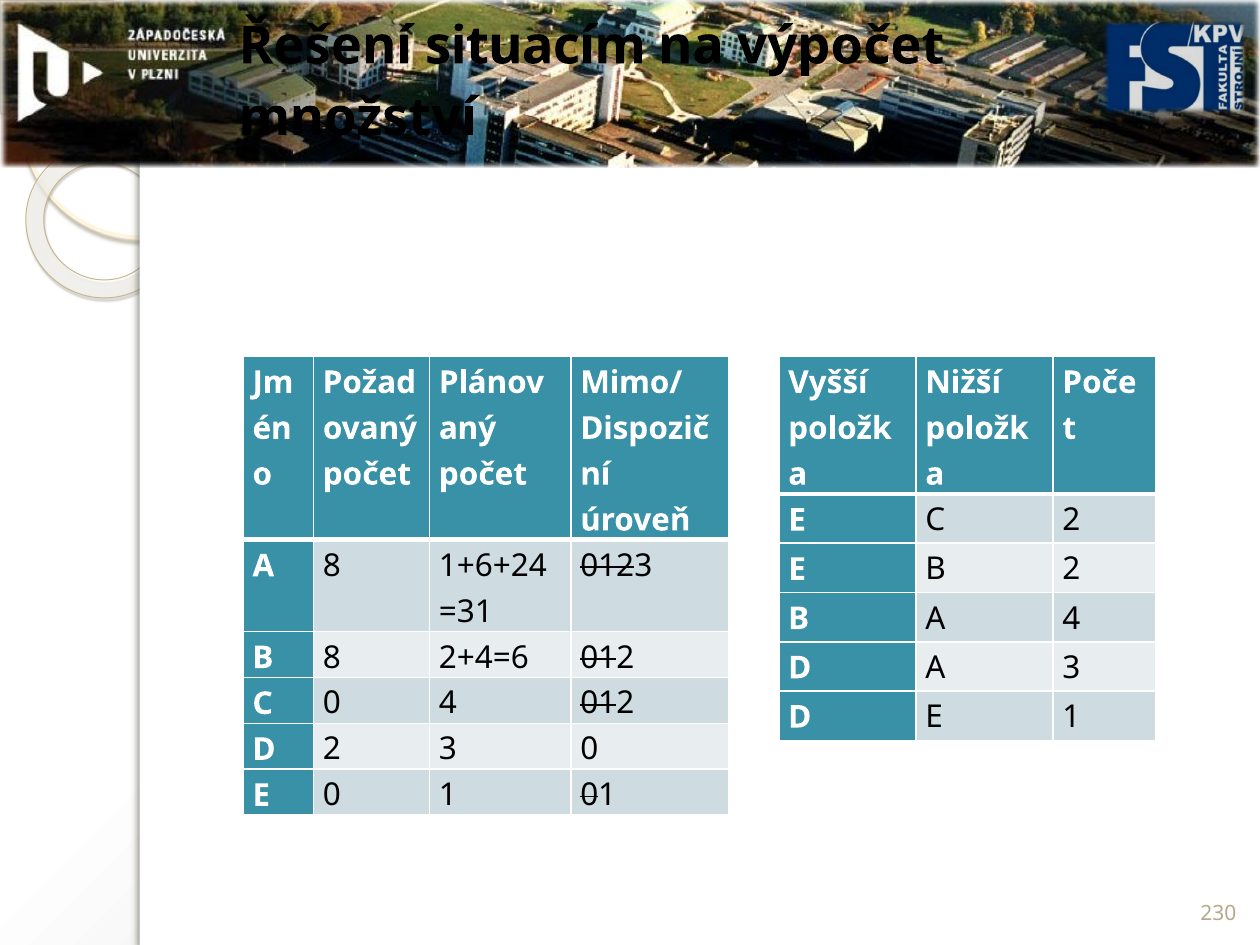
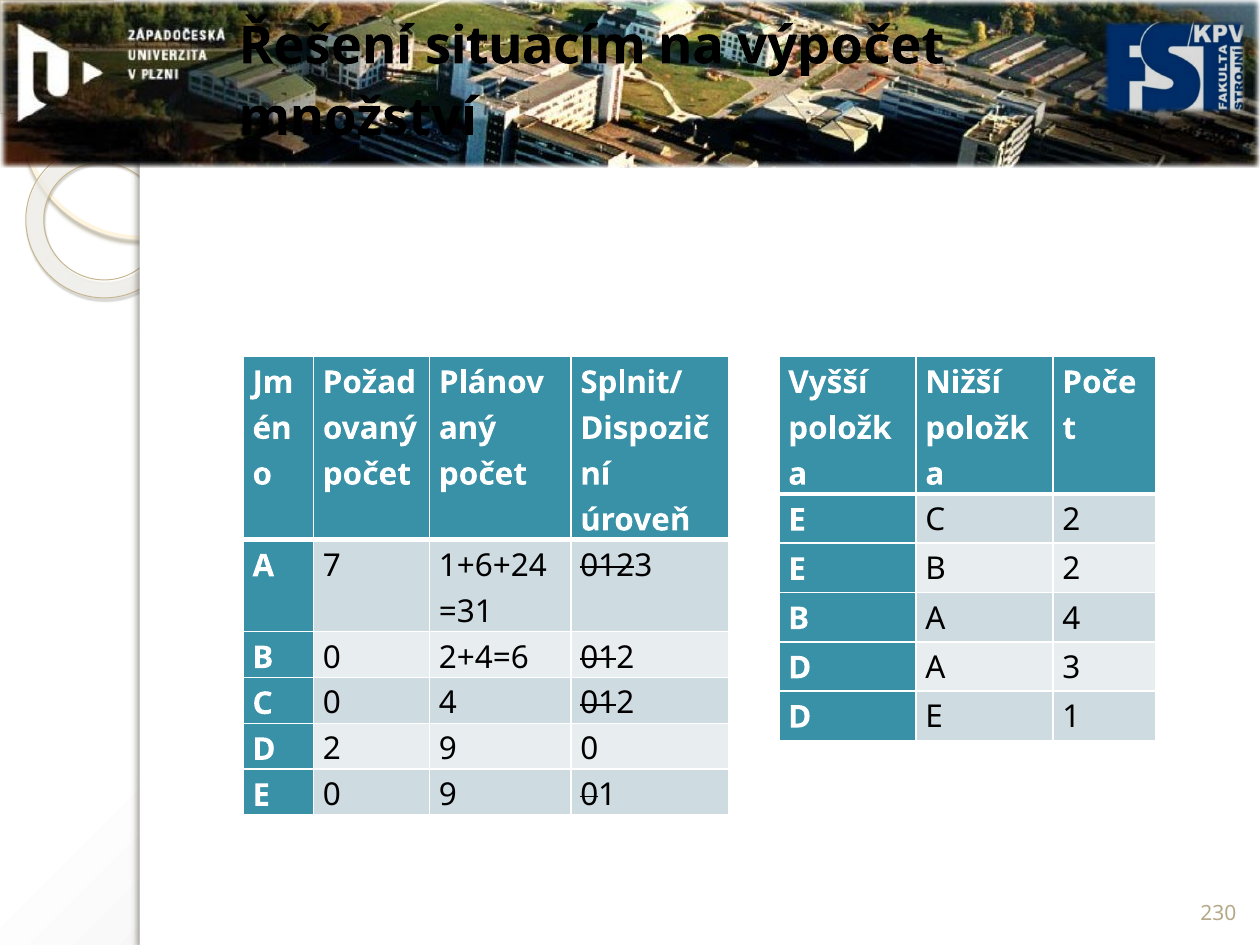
Mimo/: Mimo/ -> Splnit/
A 8: 8 -> 7
8 at (332, 658): 8 -> 0
2 3: 3 -> 9
0 1: 1 -> 9
